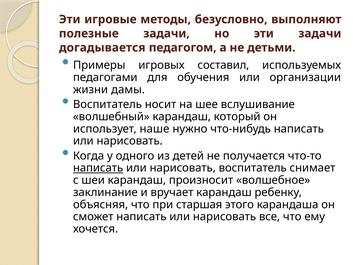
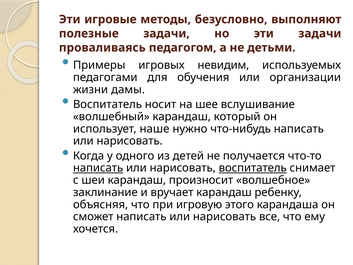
догадывается: догадывается -> проваливаясь
составил: составил -> невидим
воспитатель at (253, 168) underline: none -> present
старшая: старшая -> игровую
